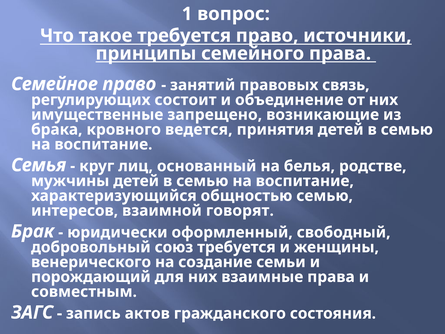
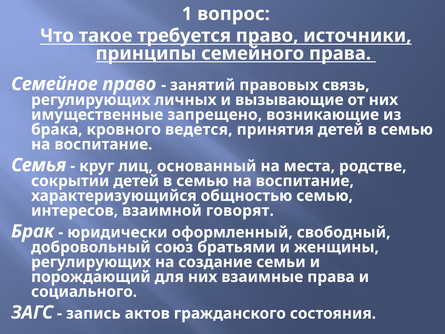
состоит: состоит -> личных
объединение: объединение -> вызывающие
белья: белья -> места
мужчины: мужчины -> сокрытии
союз требуется: требуется -> братьями
венерического at (91, 262): венерического -> регулирующих
совместным: совместным -> социального
